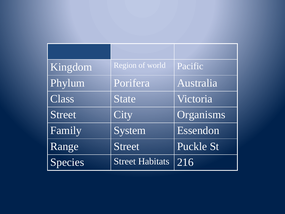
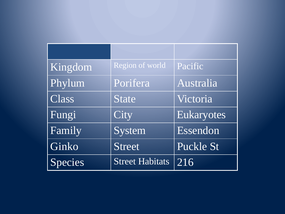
Street at (63, 115): Street -> Fungi
Organisms: Organisms -> Eukaryotes
Range: Range -> Ginko
